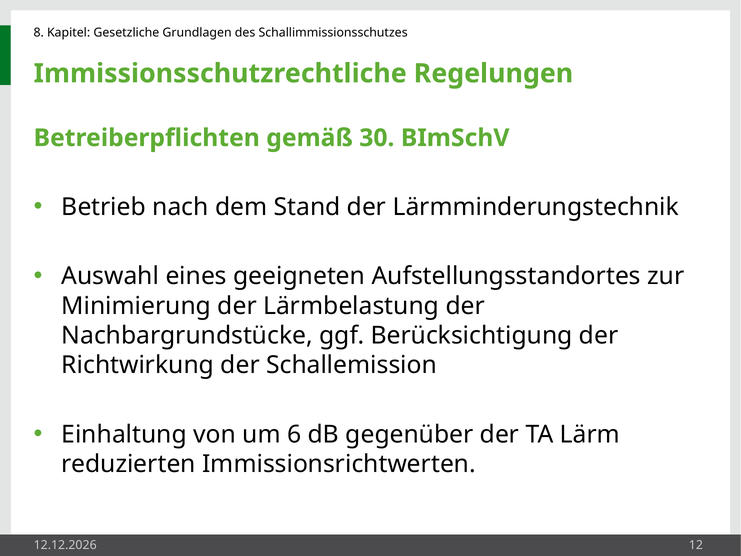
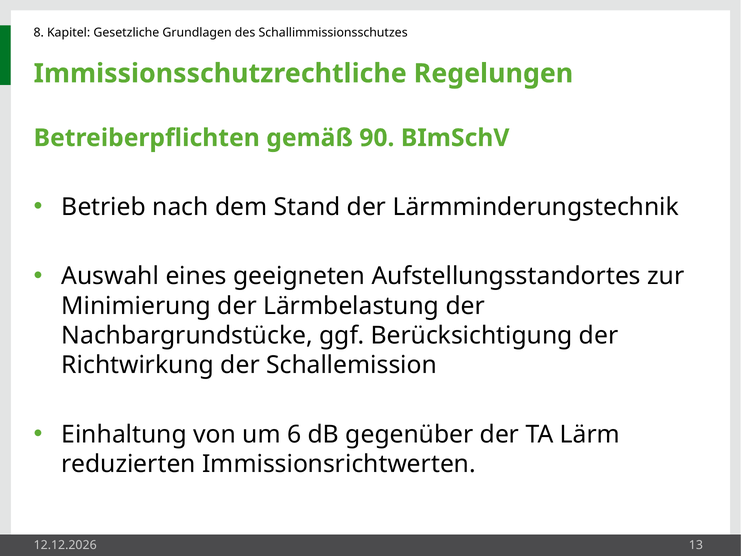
30: 30 -> 90
12: 12 -> 13
